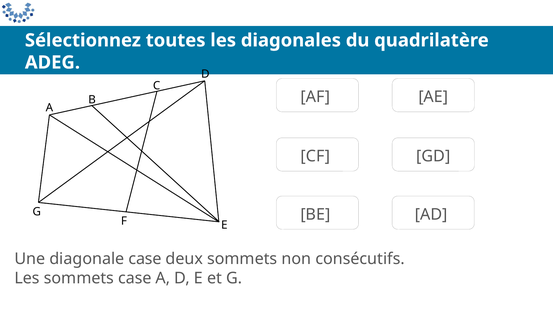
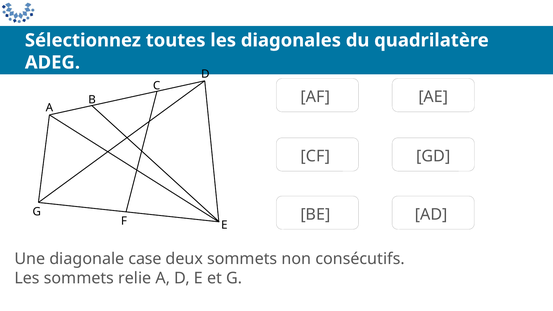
sommets case: case -> relie
